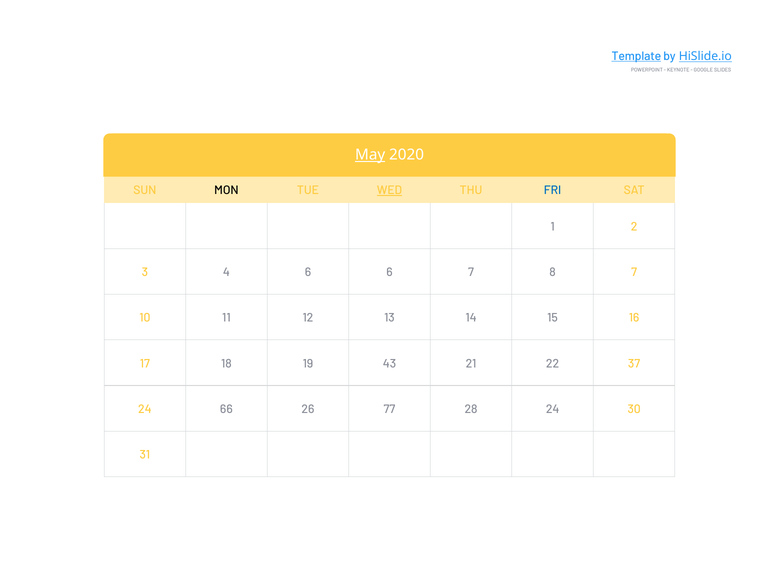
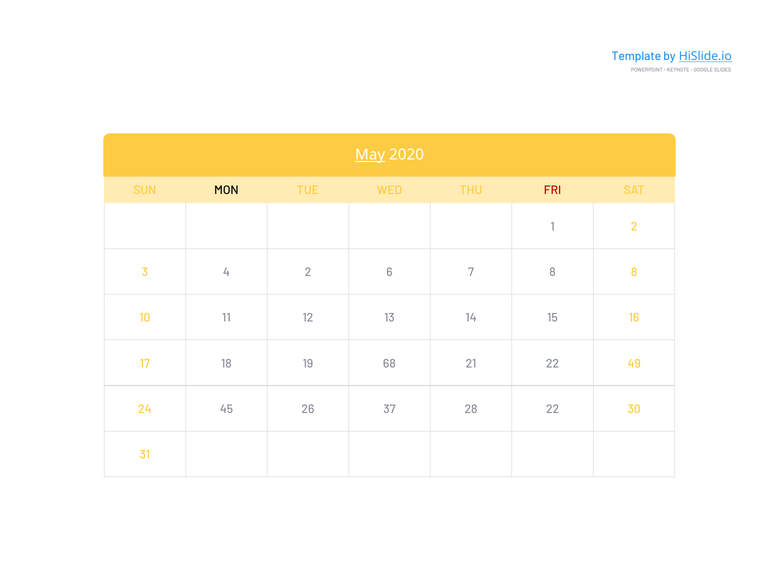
Template underline: present -> none
WED underline: present -> none
FRI colour: blue -> red
4 6: 6 -> 2
8 7: 7 -> 8
43: 43 -> 68
37: 37 -> 49
66: 66 -> 45
77: 77 -> 37
28 24: 24 -> 22
